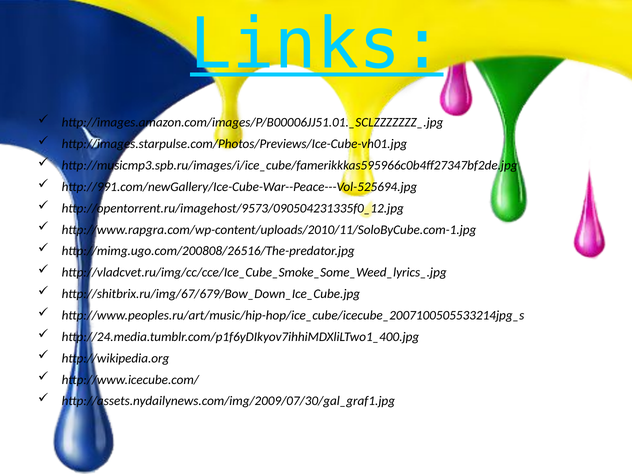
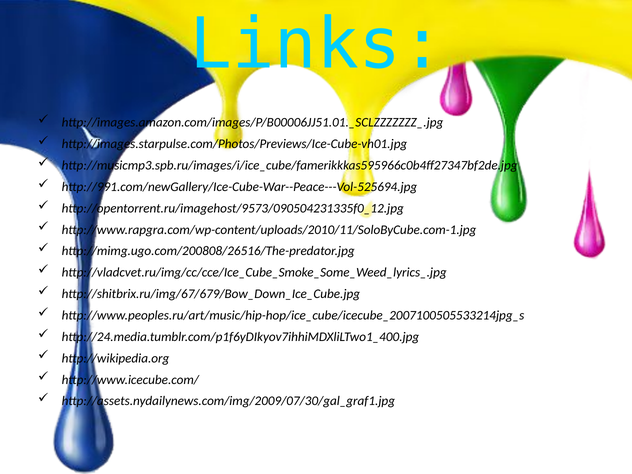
Links underline: present -> none
